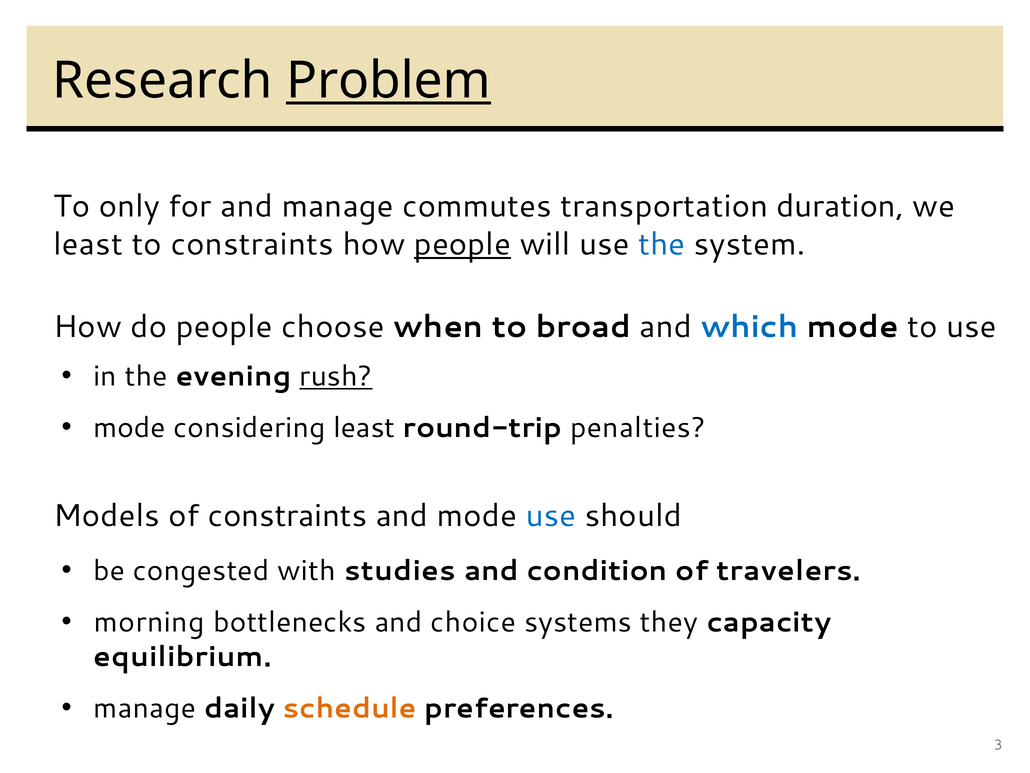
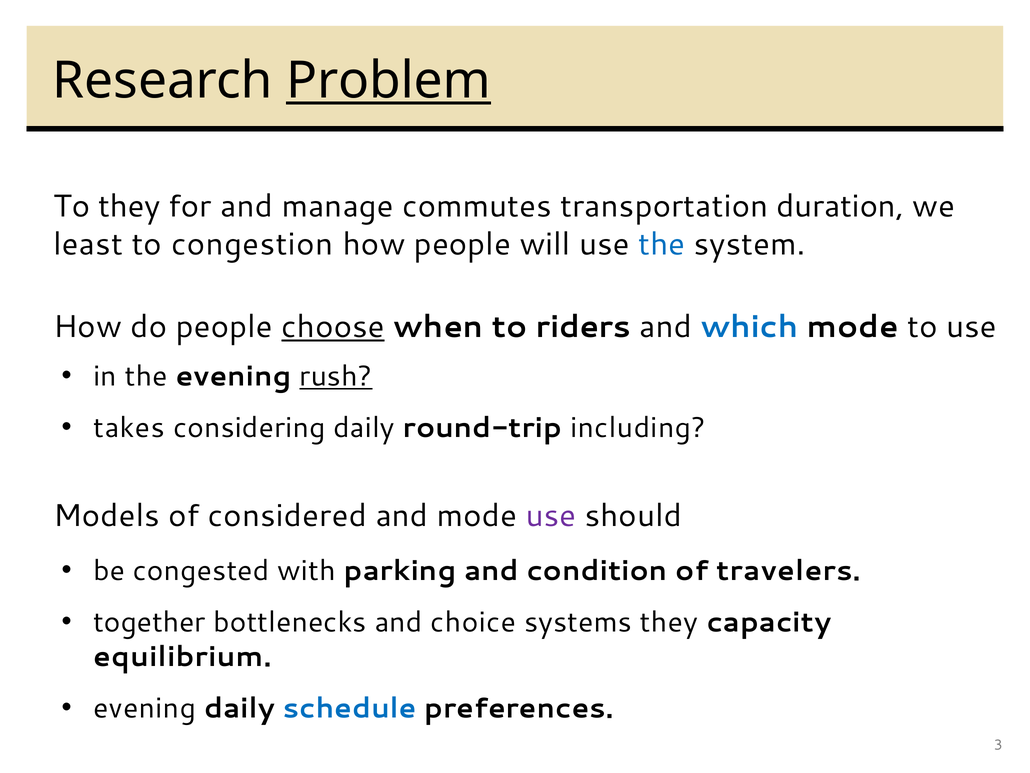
To only: only -> they
to constraints: constraints -> congestion
people at (463, 244) underline: present -> none
choose underline: none -> present
broad: broad -> riders
mode at (129, 428): mode -> takes
considering least: least -> daily
penalties: penalties -> including
of constraints: constraints -> considered
use at (551, 515) colour: blue -> purple
studies: studies -> parking
morning: morning -> together
manage at (145, 708): manage -> evening
schedule colour: orange -> blue
